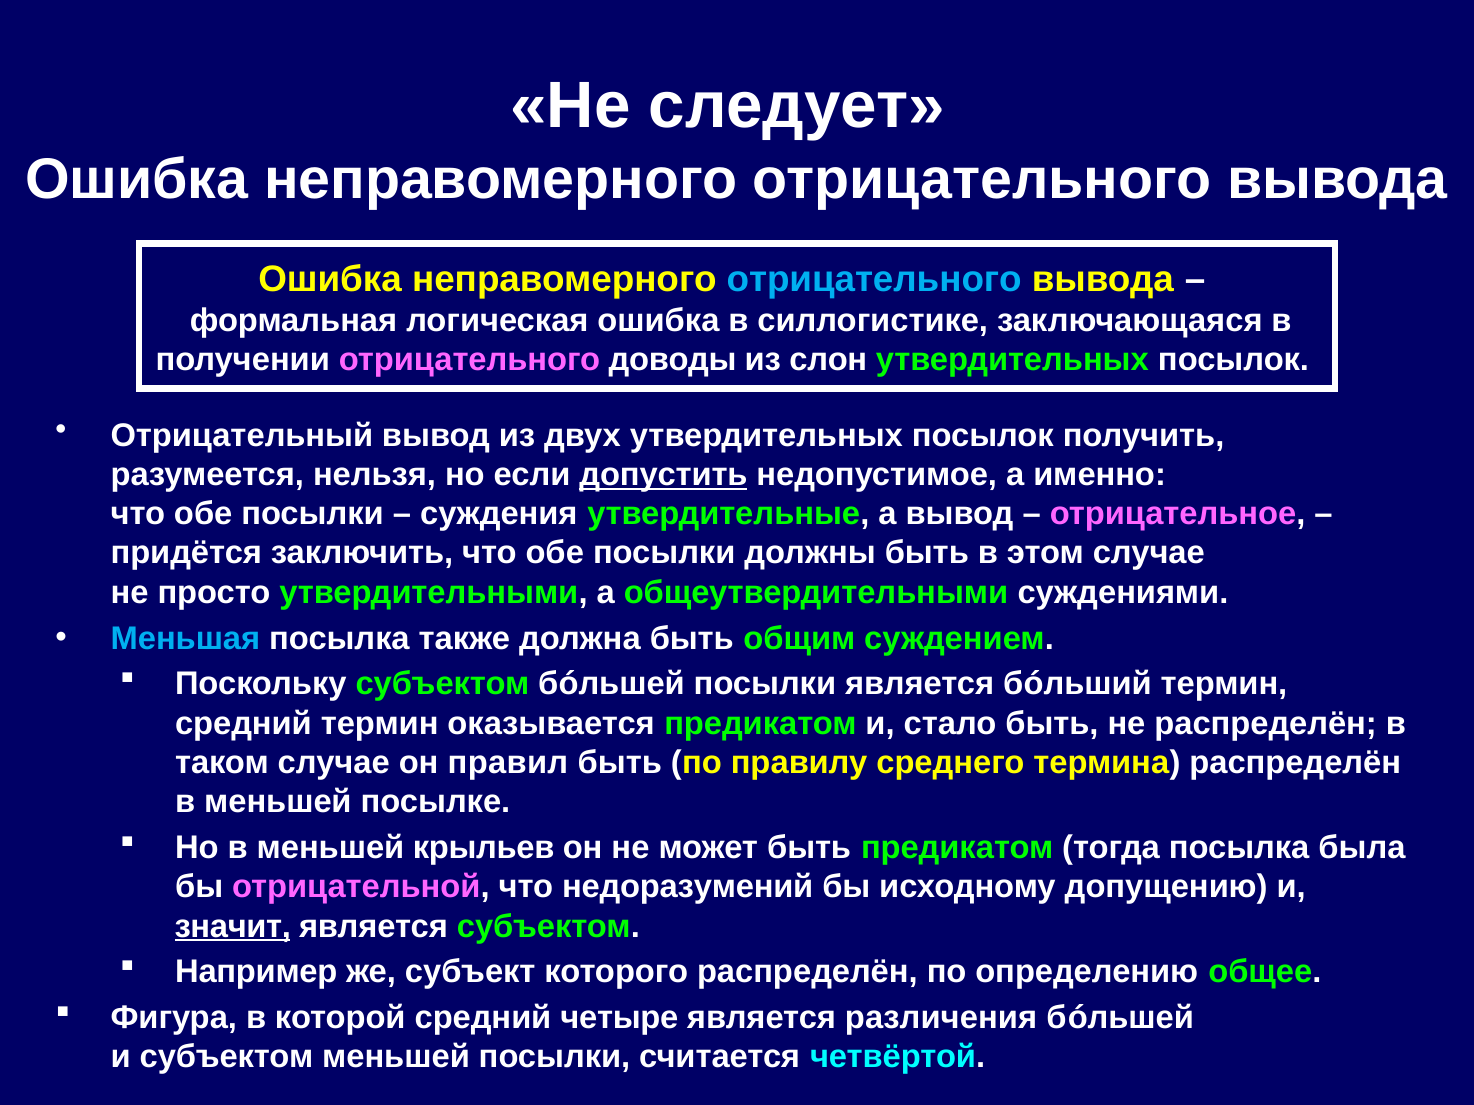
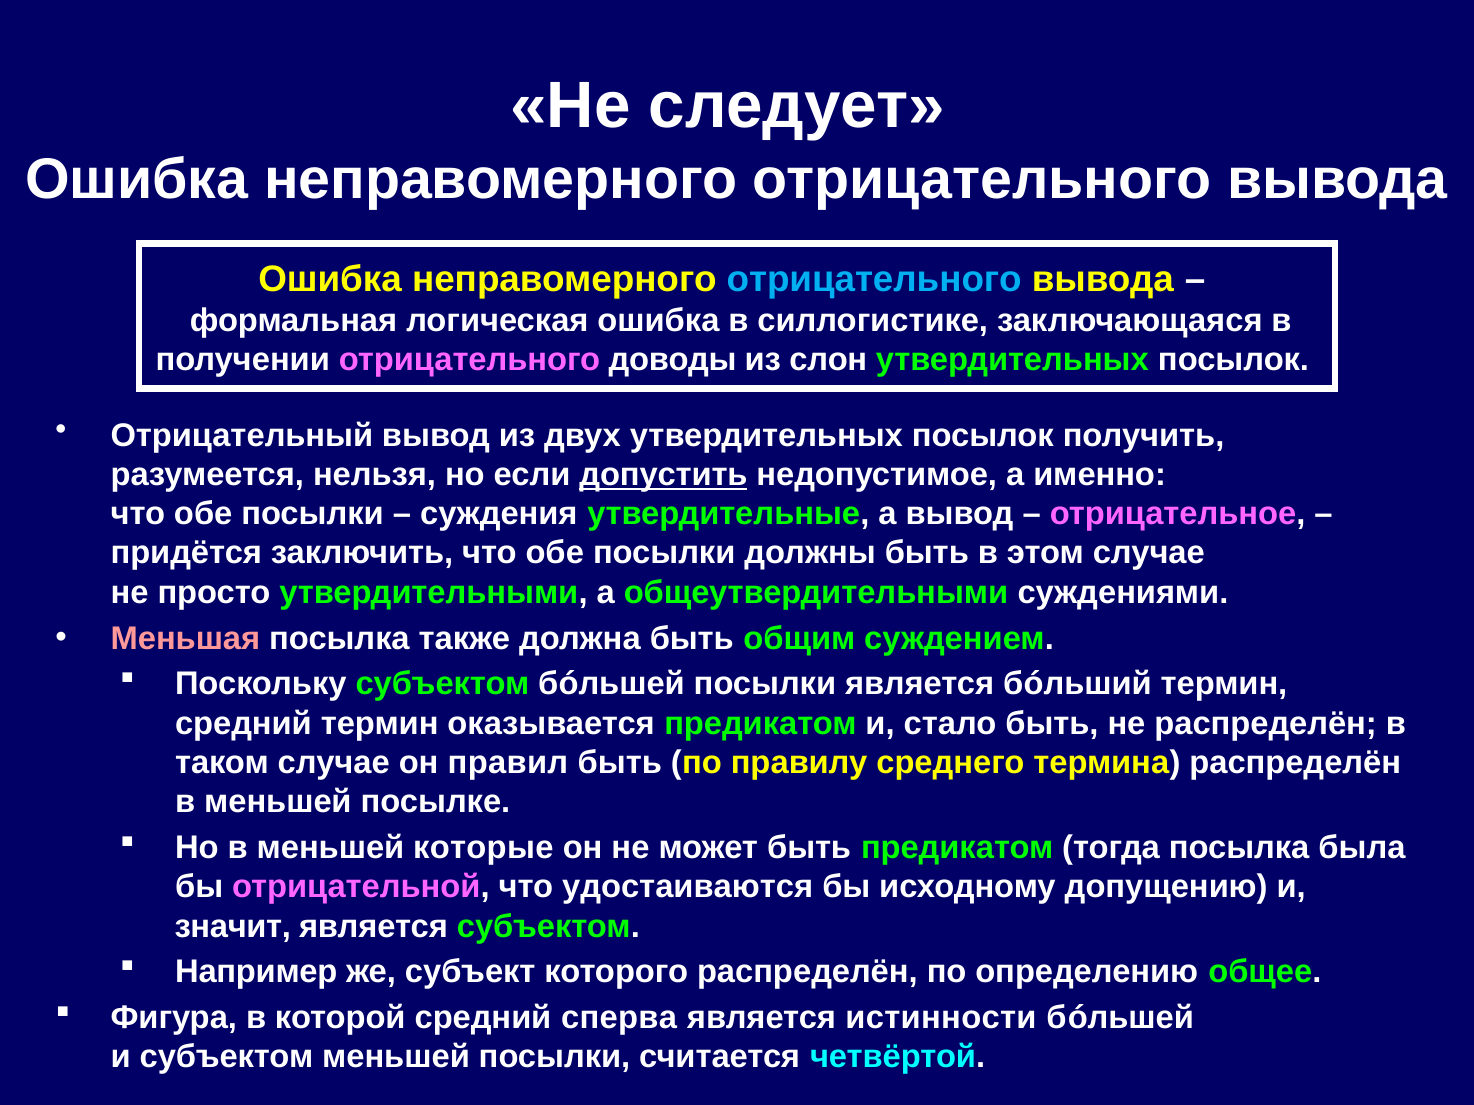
Меньшая colour: light blue -> pink
крыльев: крыльев -> которые
недоразумений: недоразумений -> удостаиваются
значит underline: present -> none
четыре: четыре -> сперва
различения: различения -> истинности
